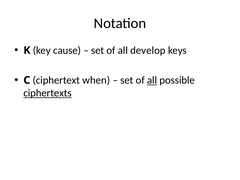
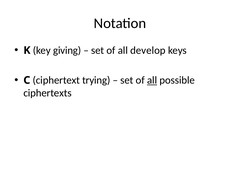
cause: cause -> giving
when: when -> trying
ciphertexts underline: present -> none
